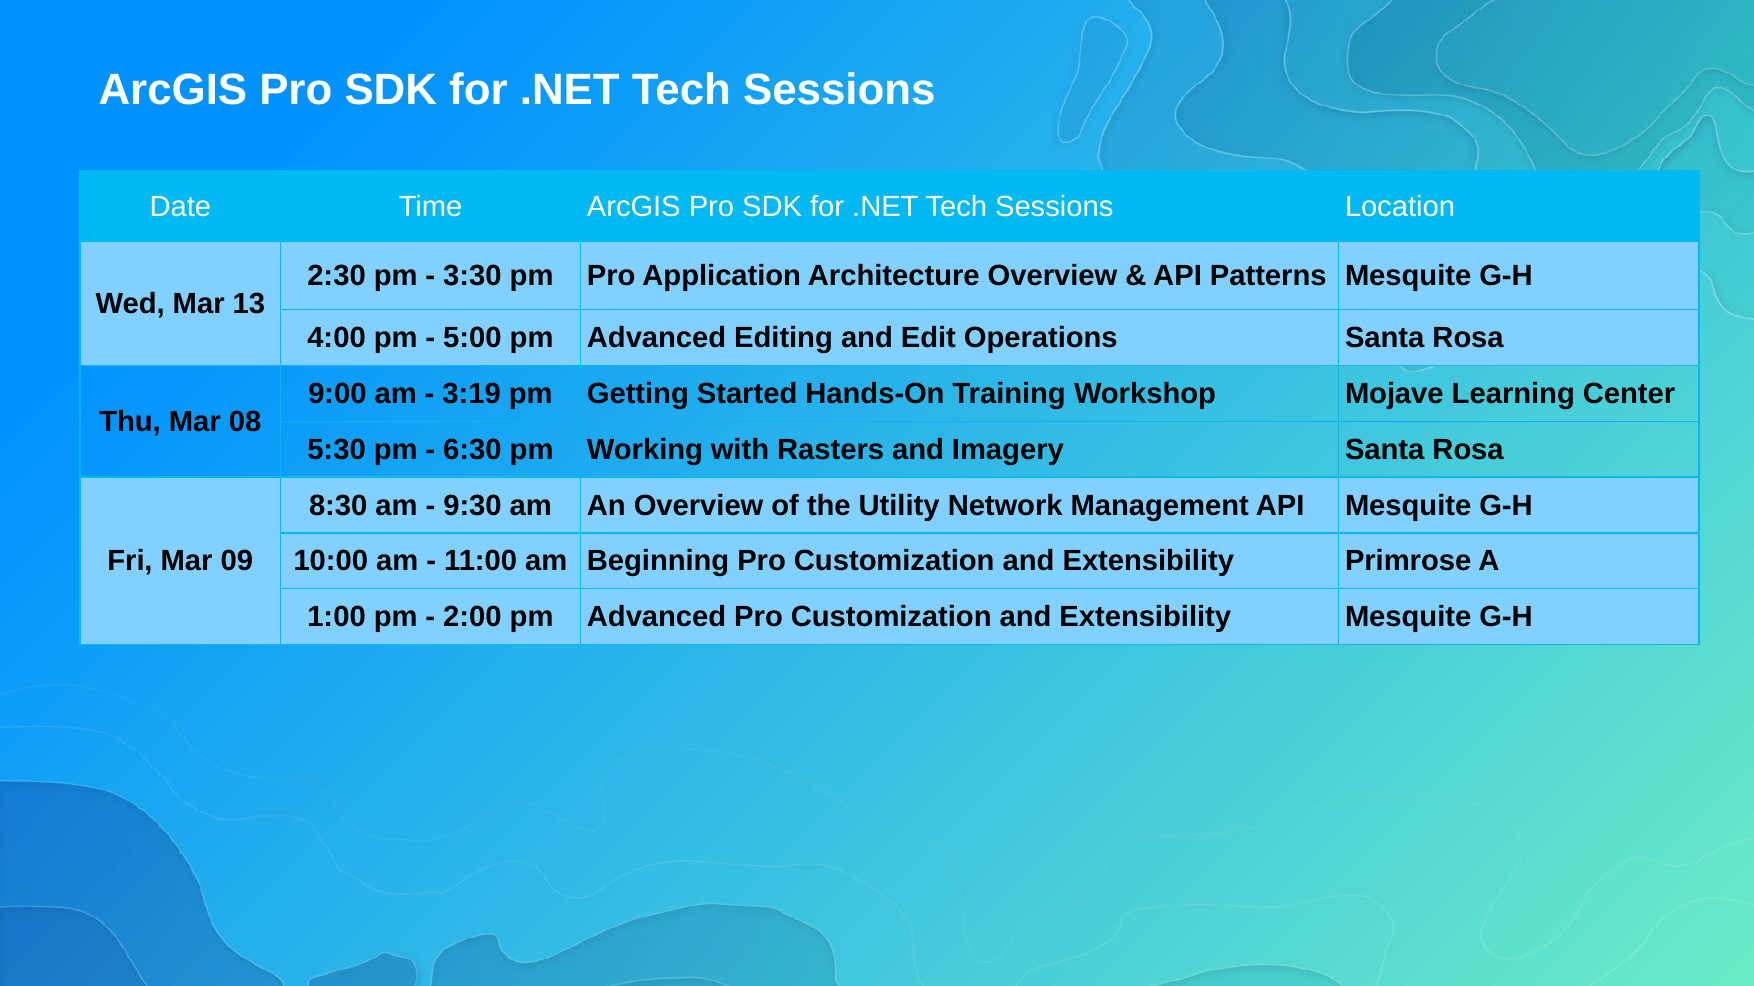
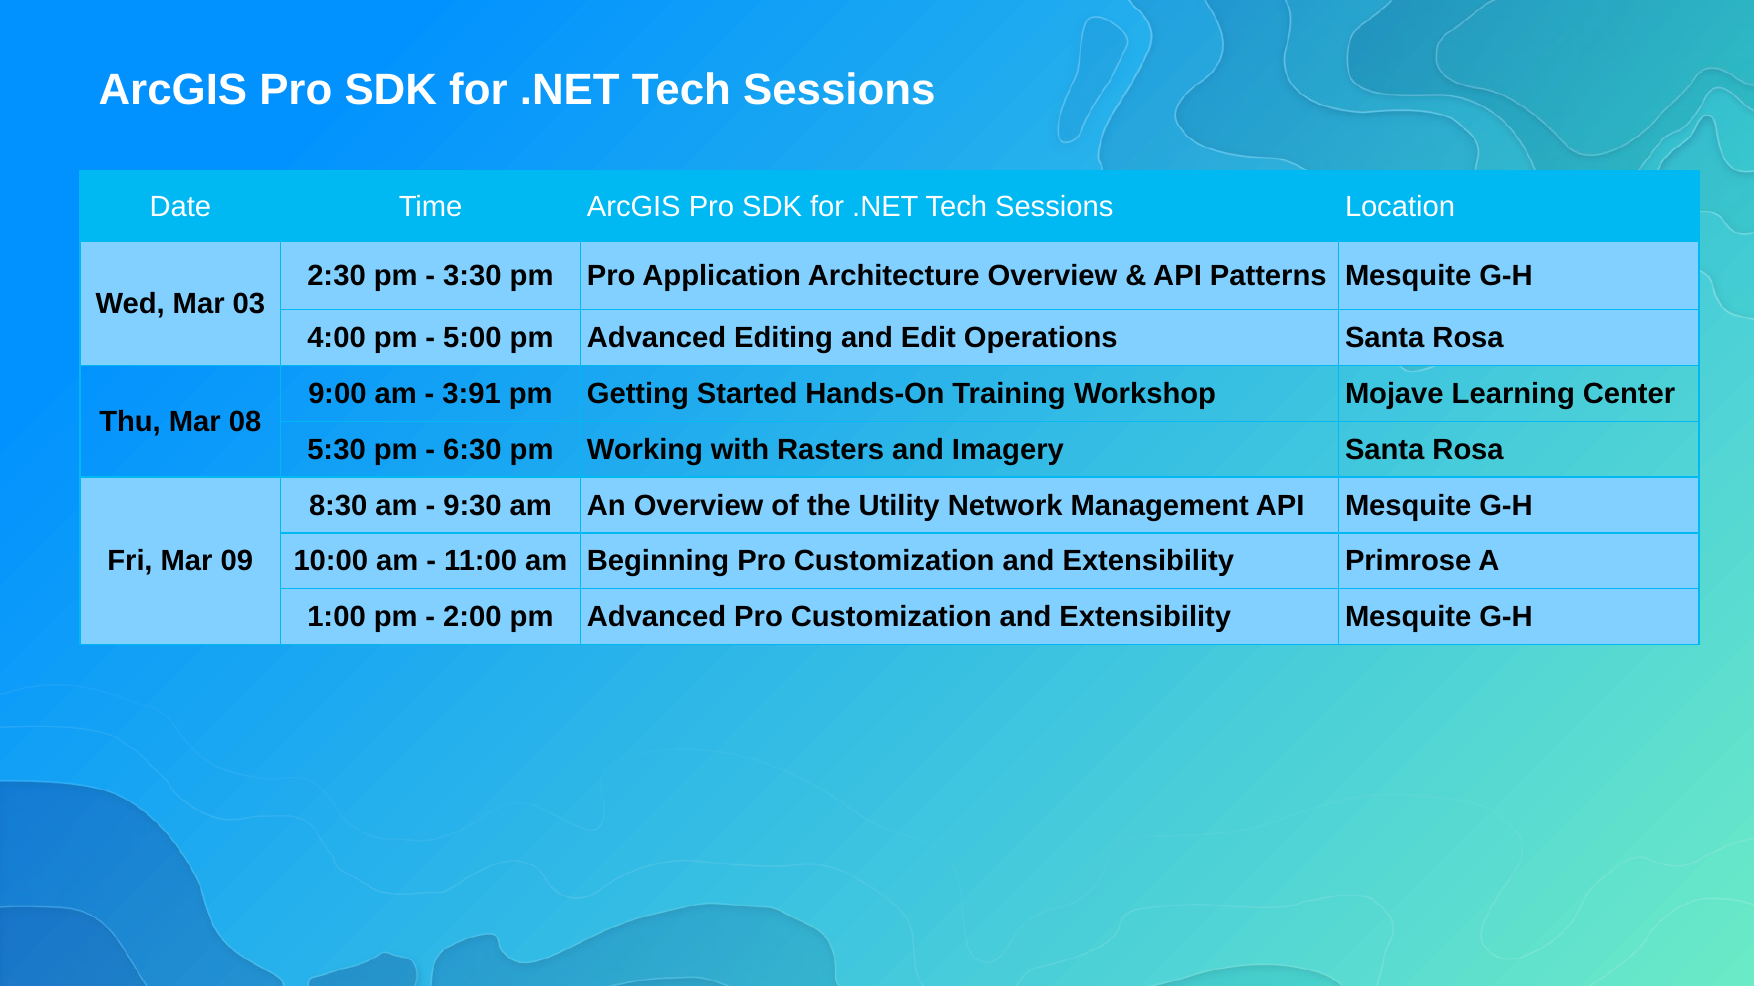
13: 13 -> 03
3:19: 3:19 -> 3:91
